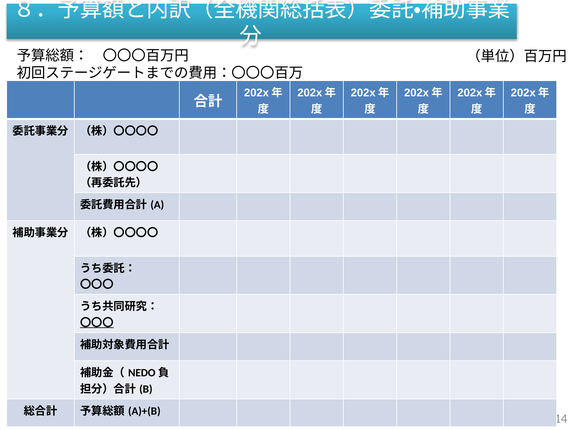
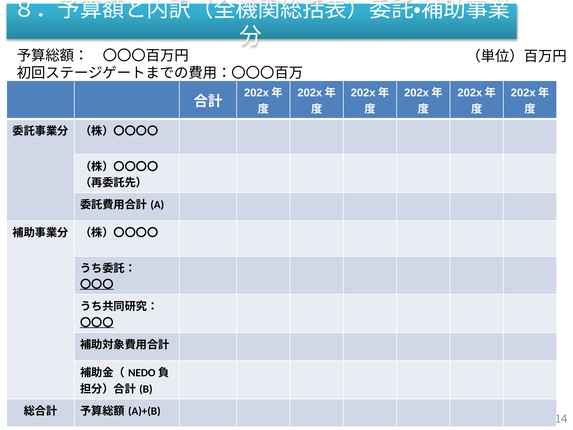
〇〇〇 at (97, 284) underline: none -> present
